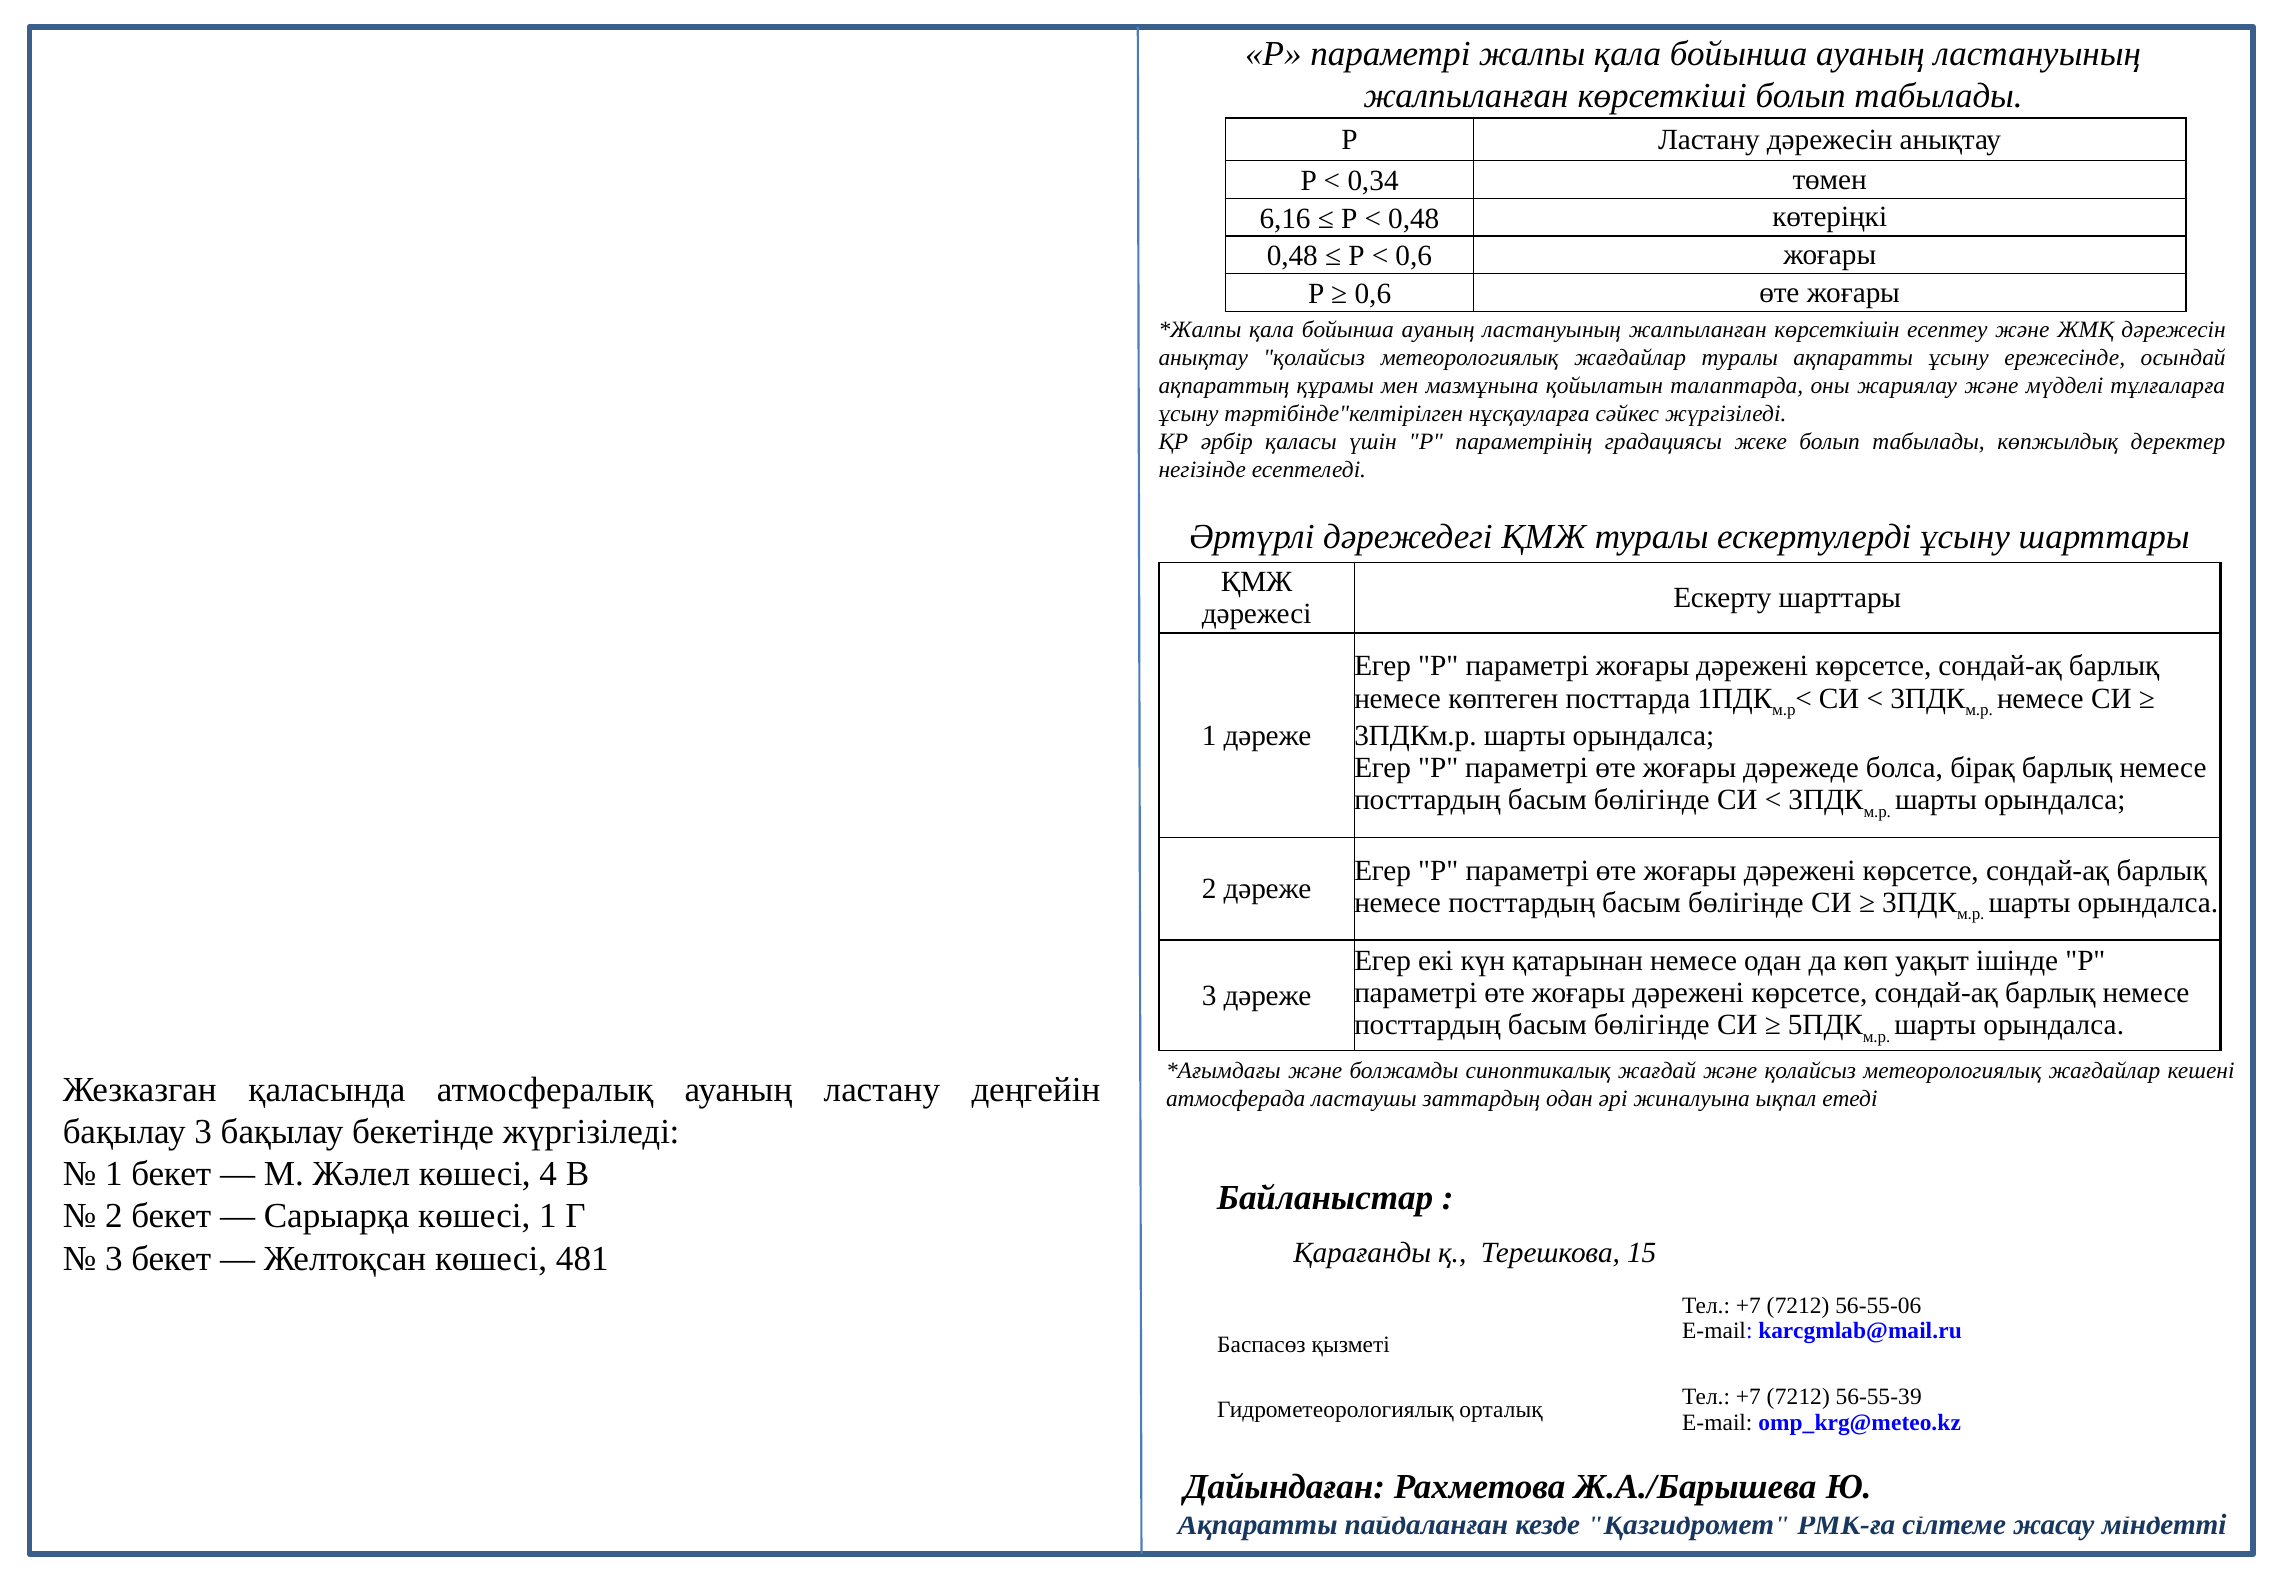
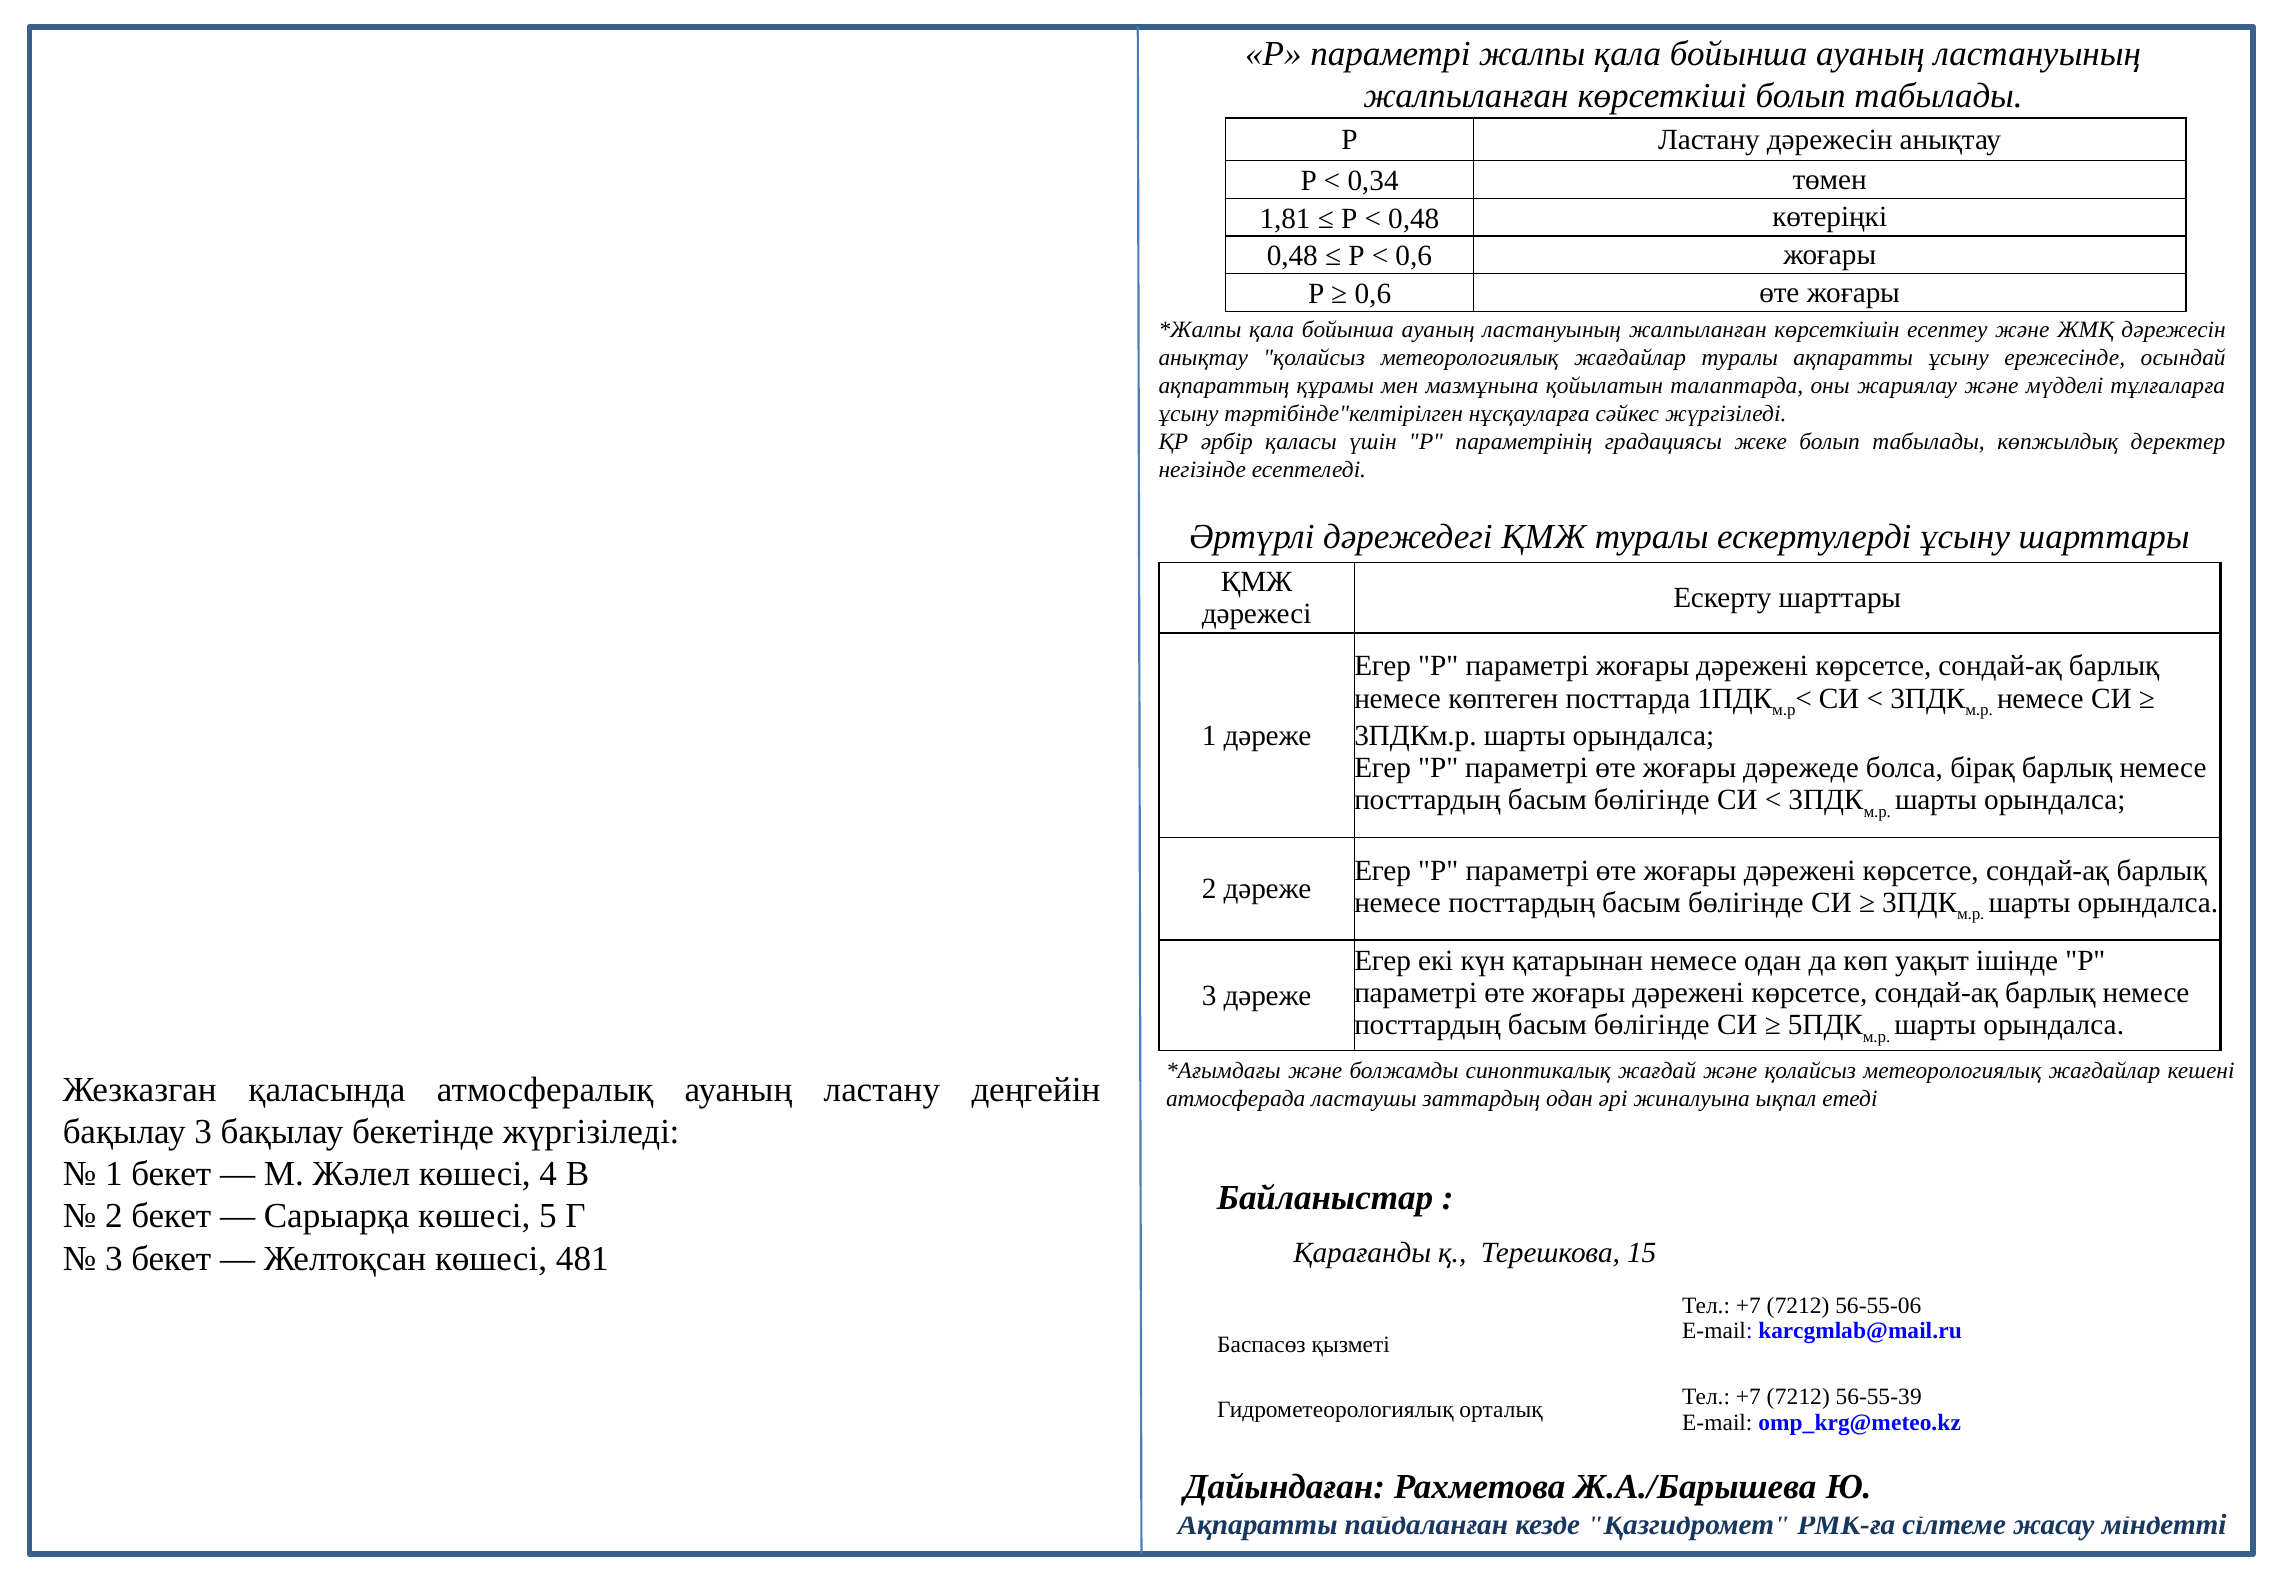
6,16: 6,16 -> 1,81
көшесі 1: 1 -> 5
